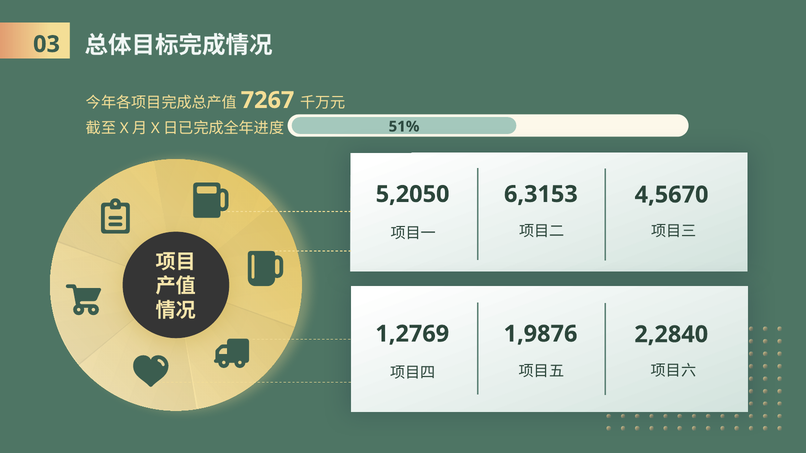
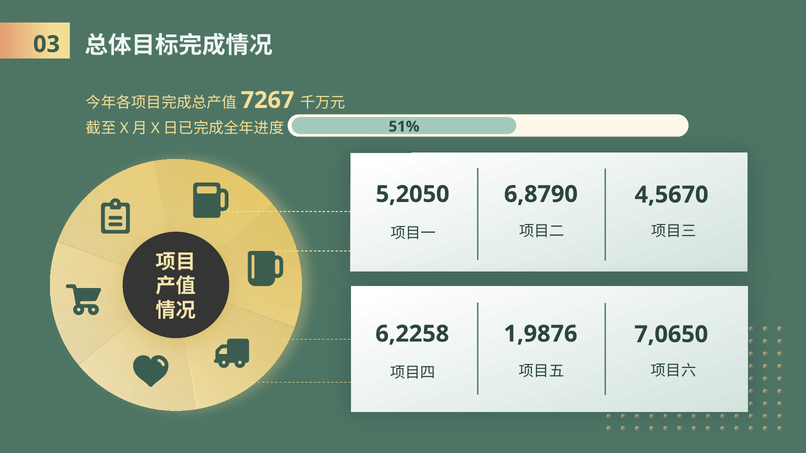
6,3153: 6,3153 -> 6,8790
1,2769: 1,2769 -> 6,2258
2,2840: 2,2840 -> 7,0650
